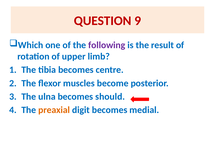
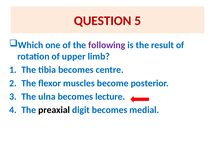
9: 9 -> 5
should: should -> lecture
preaxial colour: orange -> black
